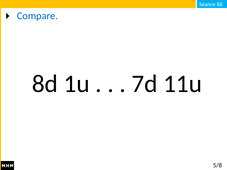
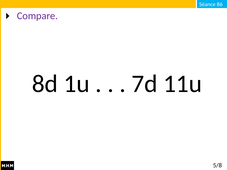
Compare colour: blue -> purple
